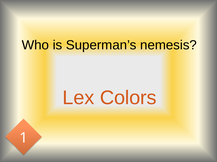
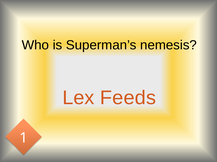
Colors: Colors -> Feeds
